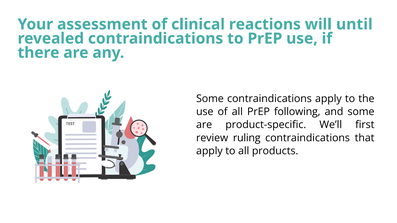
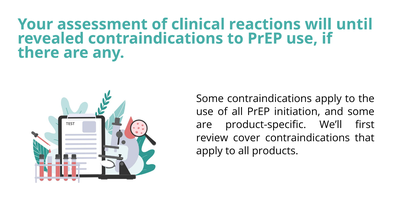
following: following -> initiation
ruling: ruling -> cover
